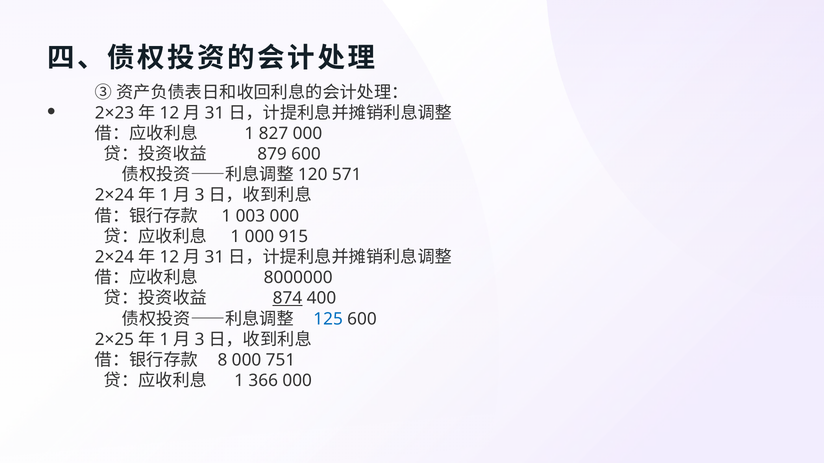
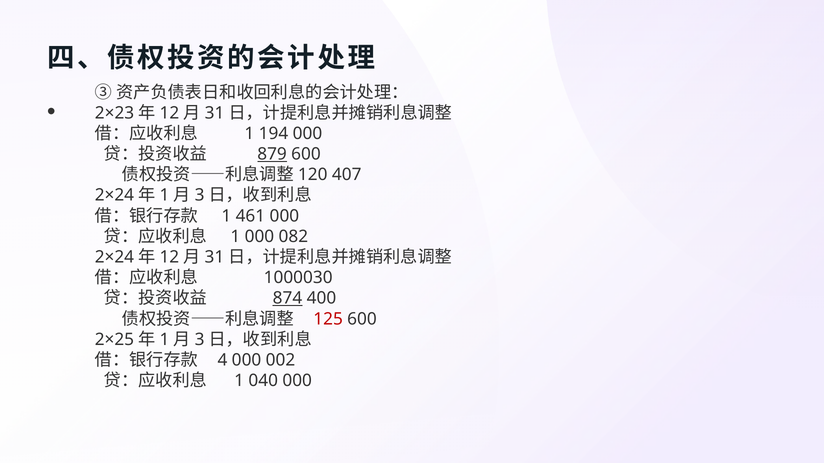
827: 827 -> 194
879 underline: none -> present
571: 571 -> 407
003: 003 -> 461
915: 915 -> 082
8000000: 8000000 -> 1000030
125 colour: blue -> red
8: 8 -> 4
751: 751 -> 002
366: 366 -> 040
